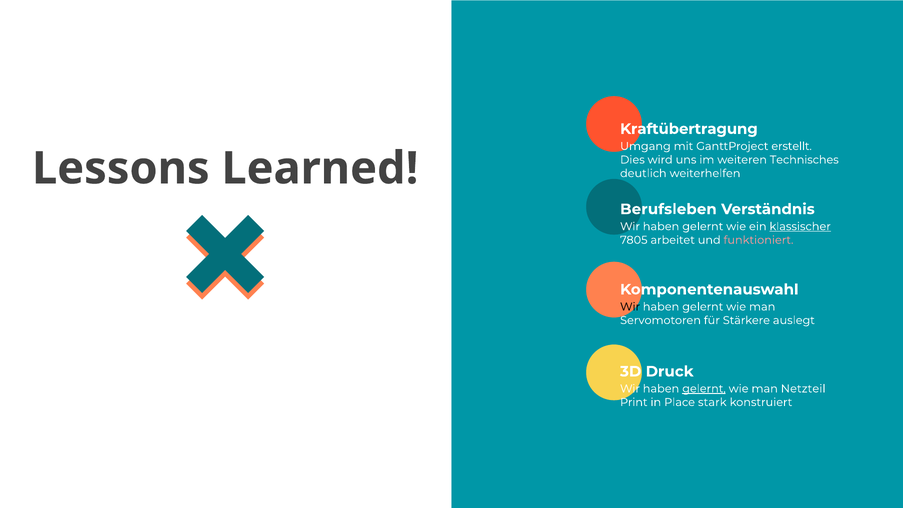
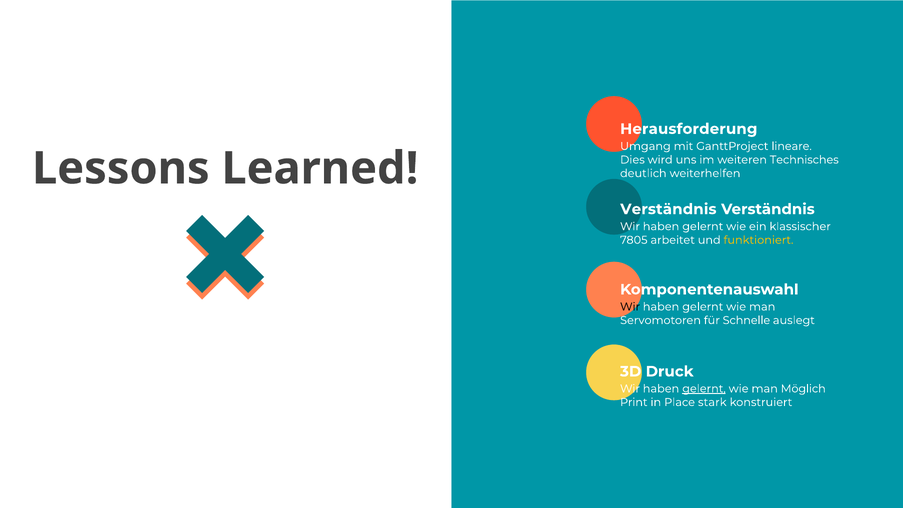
Kraftübertragung: Kraftübertragung -> Herausforderung
erstellt: erstellt -> lineare
Berufsleben at (668, 209): Berufsleben -> Verständnis
klassischer underline: present -> none
funktioniert colour: pink -> yellow
Stärkere: Stärkere -> Schnelle
Netzteil: Netzteil -> Möglich
